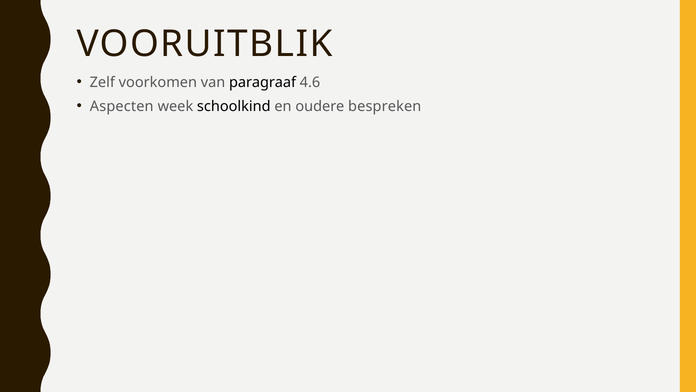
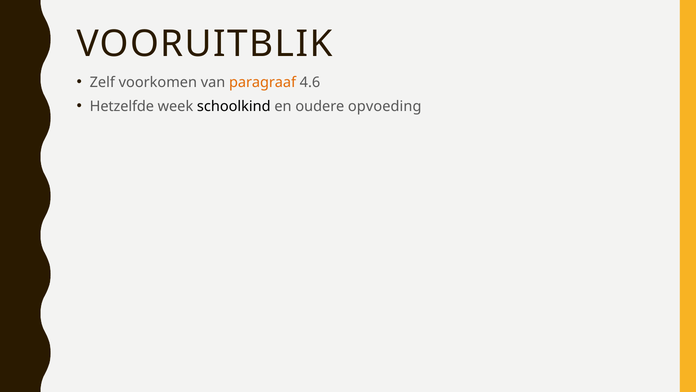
paragraaf colour: black -> orange
Aspecten: Aspecten -> Hetzelfde
bespreken: bespreken -> opvoeding
